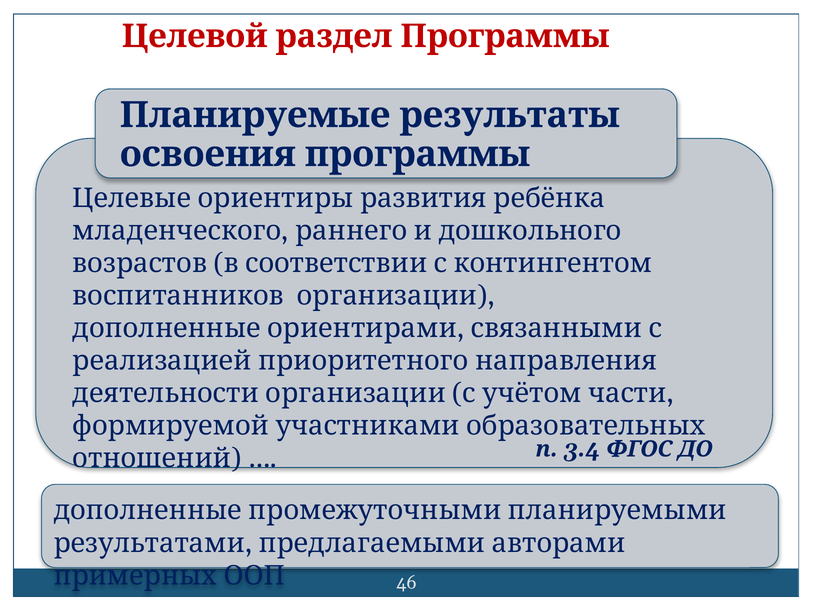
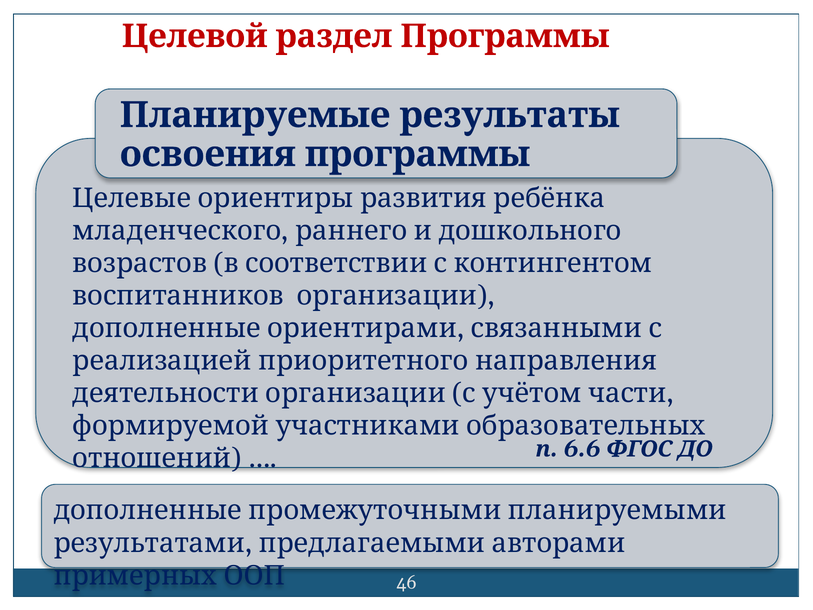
3.4: 3.4 -> 6.6
